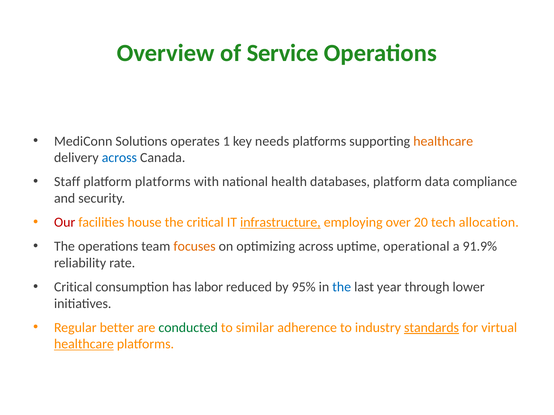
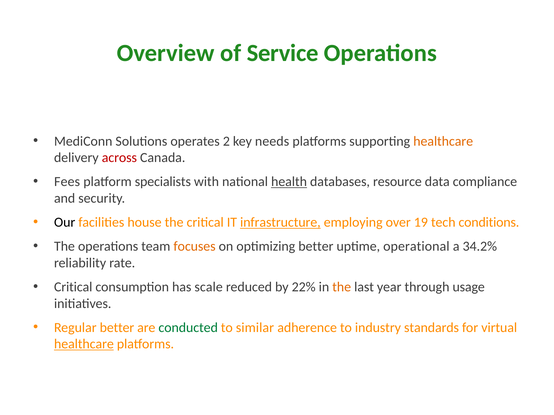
1: 1 -> 2
across at (119, 158) colour: blue -> red
Staff: Staff -> Fees
platform platforms: platforms -> specialists
health underline: none -> present
databases platform: platform -> resource
Our colour: red -> black
20: 20 -> 19
allocation: allocation -> conditions
optimizing across: across -> better
91.9%: 91.9% -> 34.2%
labor: labor -> scale
95%: 95% -> 22%
the at (342, 287) colour: blue -> orange
lower: lower -> usage
standards underline: present -> none
